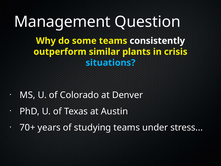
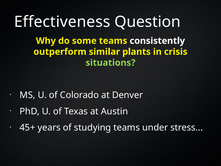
Management: Management -> Effectiveness
situations colour: light blue -> light green
70+: 70+ -> 45+
